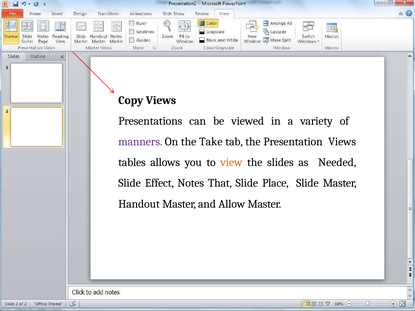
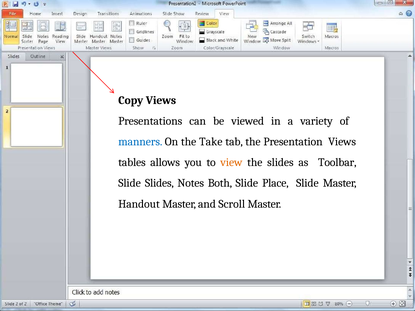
manners colour: purple -> blue
Needed: Needed -> Toolbar
Slide Effect: Effect -> Slides
That: That -> Both
Allow: Allow -> Scroll
